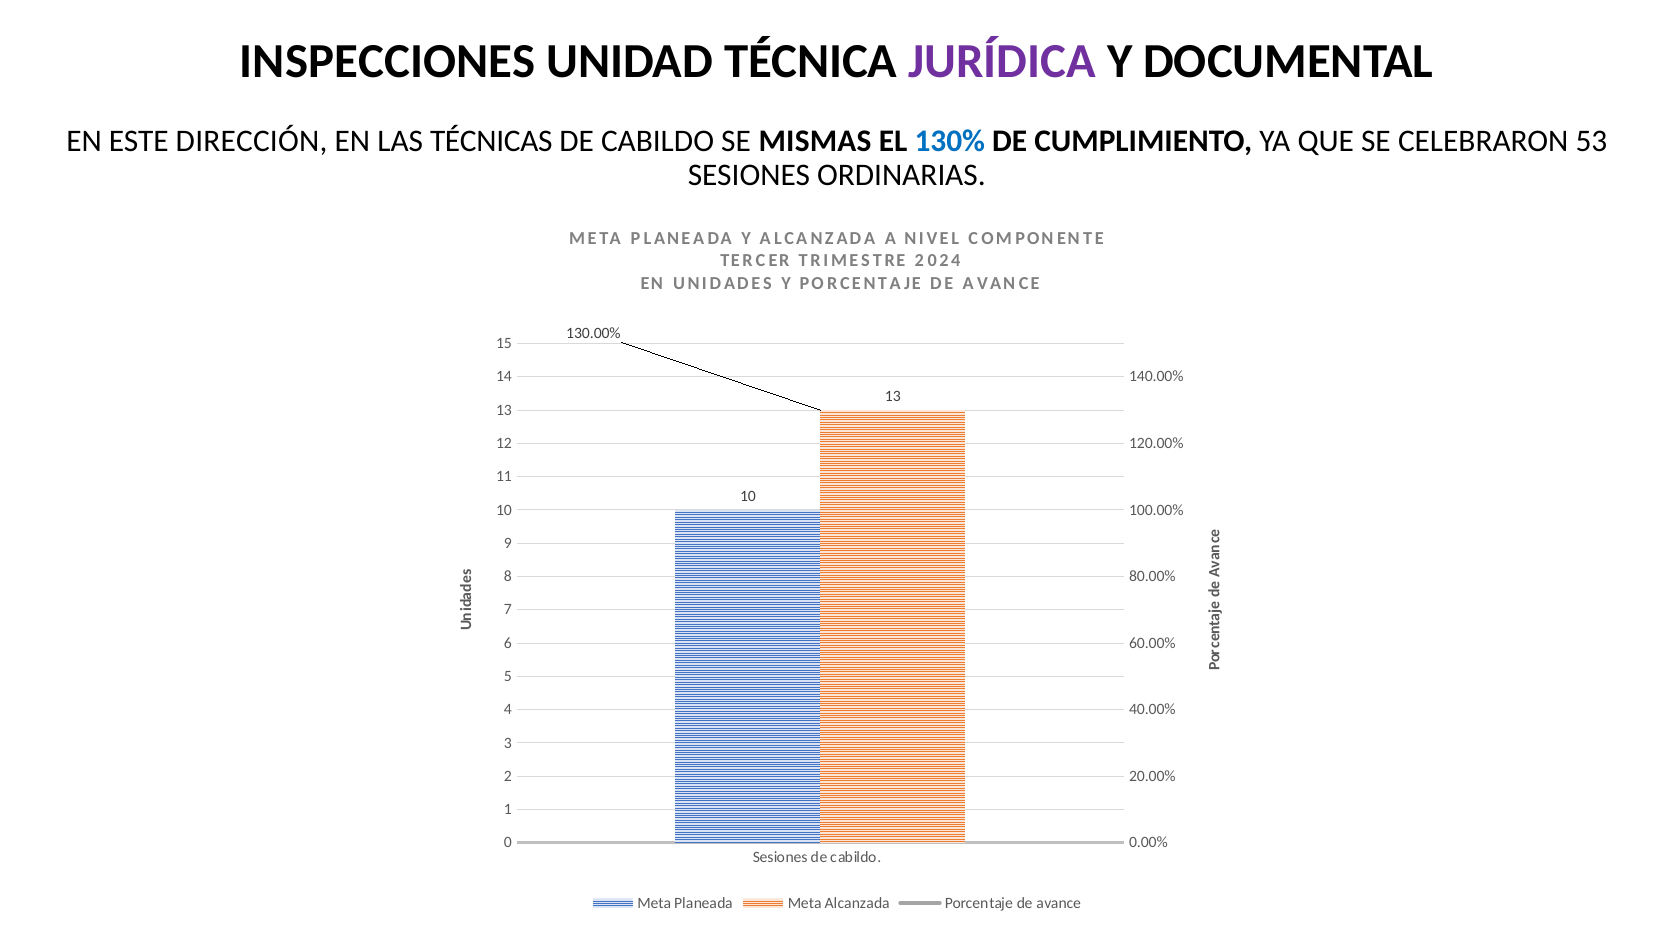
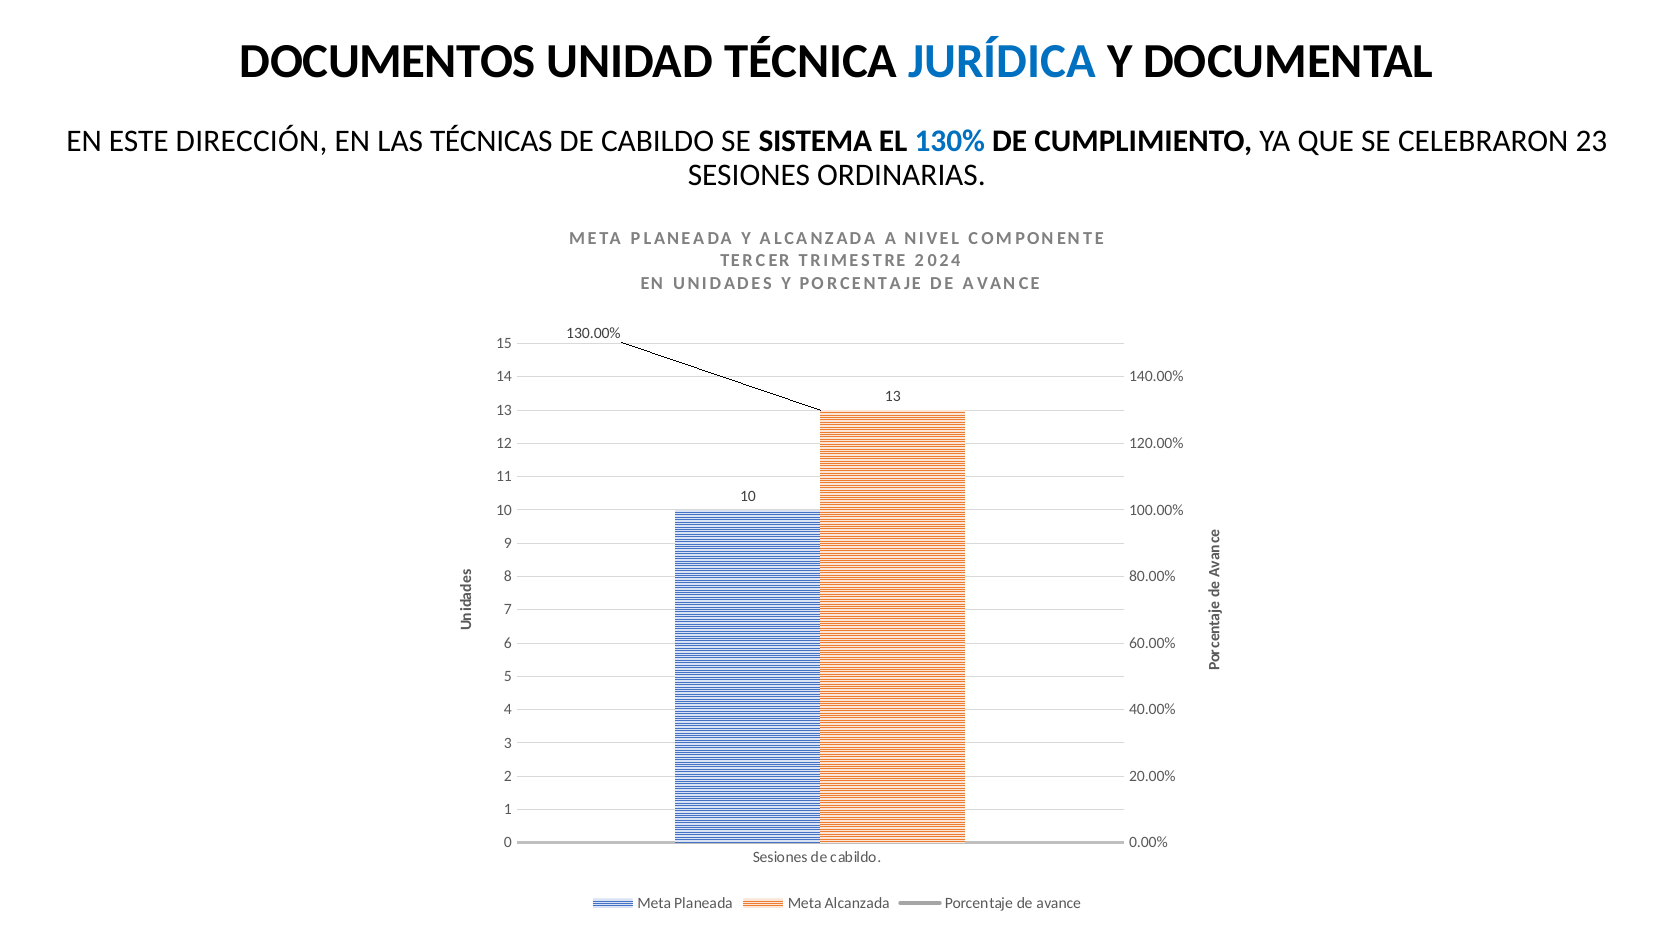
INSPECCIONES: INSPECCIONES -> DOCUMENTOS
JURÍDICA colour: purple -> blue
MISMAS: MISMAS -> SISTEMA
53: 53 -> 23
